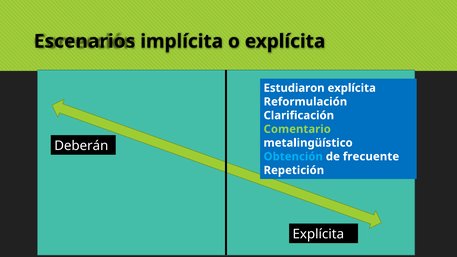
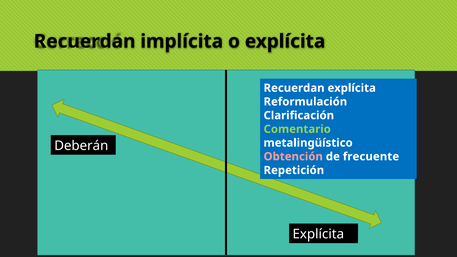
Escenarios at (85, 41): Escenarios -> Recuerdan
Estudiaron at (294, 88): Estudiaron -> Recuerdan
Obtención colour: light blue -> pink
